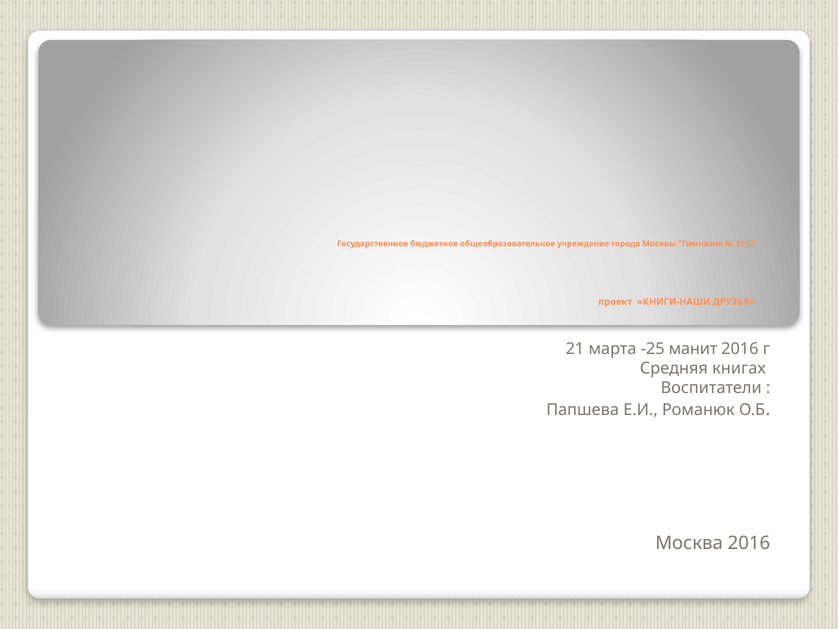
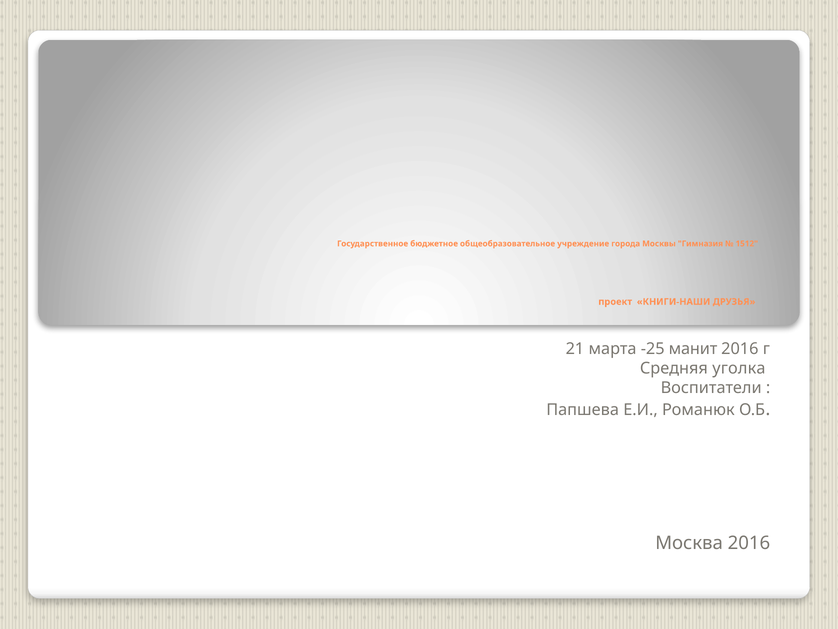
книгах: книгах -> уголка
